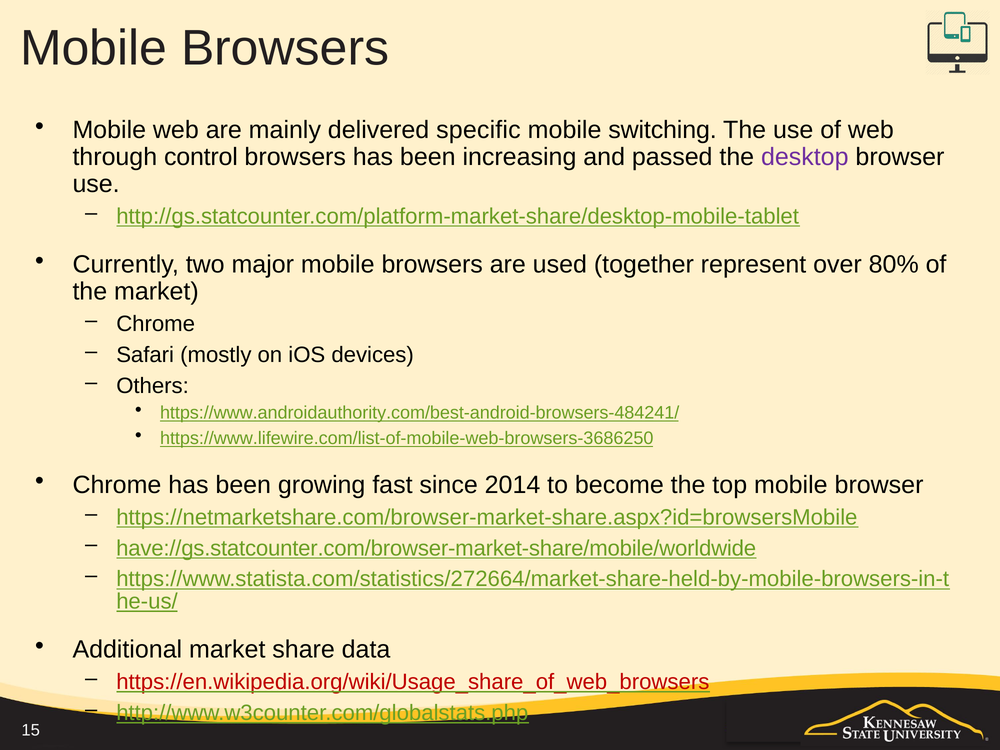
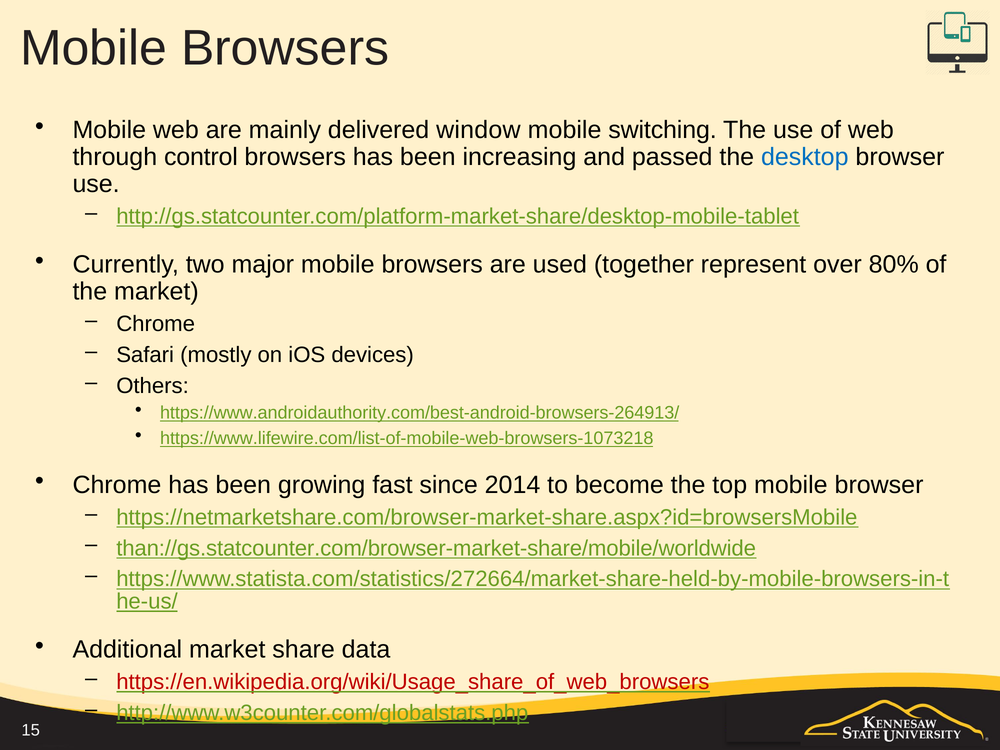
specific: specific -> window
desktop colour: purple -> blue
https://www.androidauthority.com/best-android-browsers-484241/: https://www.androidauthority.com/best-android-browsers-484241/ -> https://www.androidauthority.com/best-android-browsers-264913/
https://www.lifewire.com/list-of-mobile-web-browsers-3686250: https://www.lifewire.com/list-of-mobile-web-browsers-3686250 -> https://www.lifewire.com/list-of-mobile-web-browsers-1073218
have://gs.statcounter.com/browser-market-share/mobile/worldwide: have://gs.statcounter.com/browser-market-share/mobile/worldwide -> than://gs.statcounter.com/browser-market-share/mobile/worldwide
